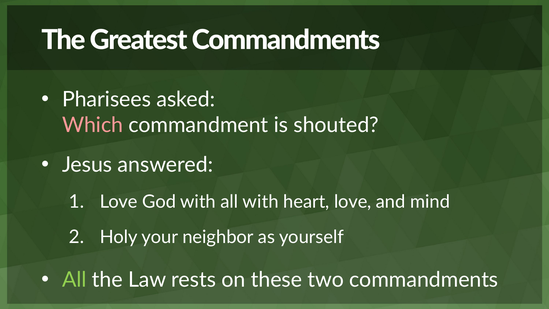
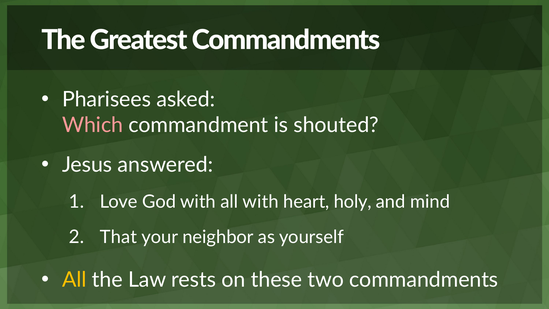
heart love: love -> holy
Holy: Holy -> That
All at (74, 280) colour: light green -> yellow
